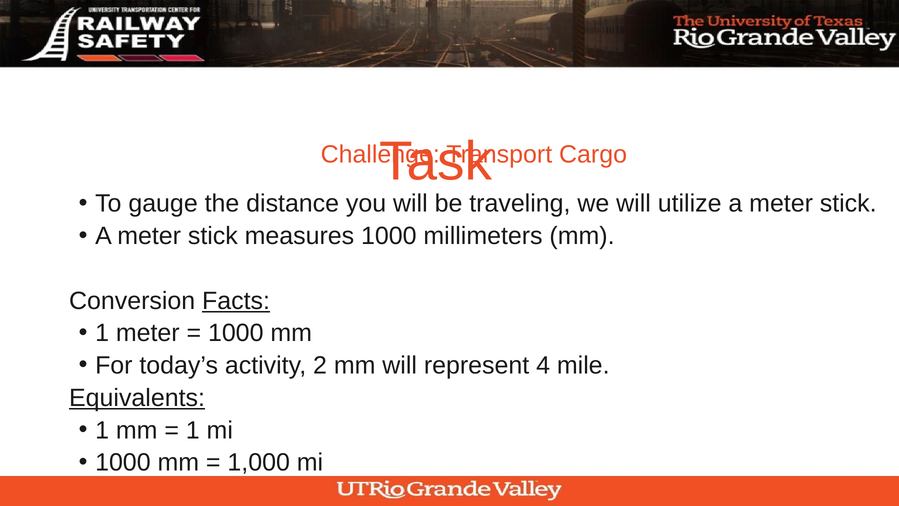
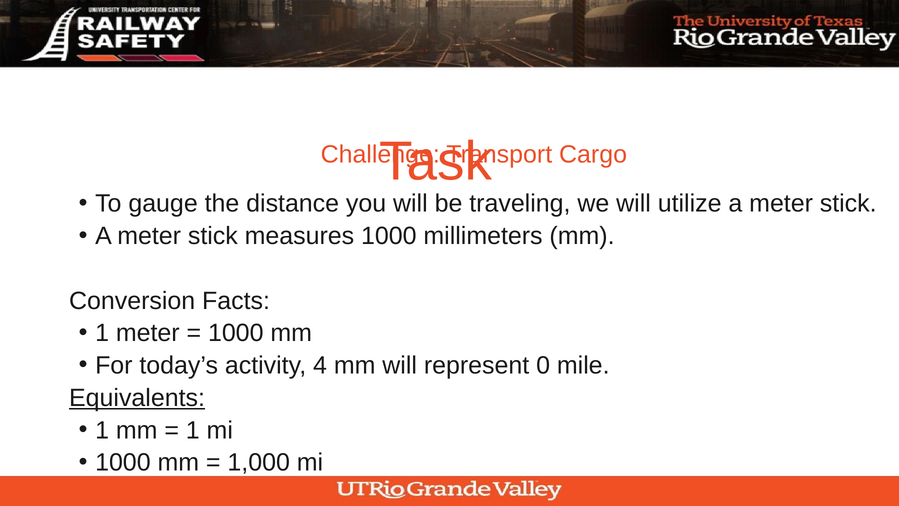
Facts underline: present -> none
2: 2 -> 4
4: 4 -> 0
